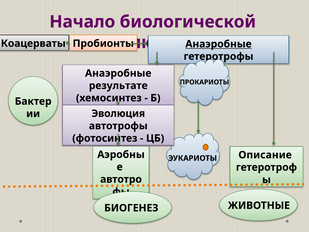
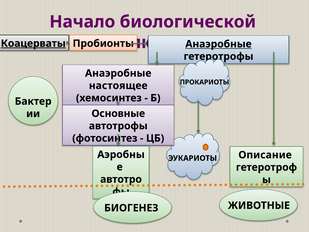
Коацерваты underline: none -> present
результате: результате -> настоящее
Эволюция: Эволюция -> Основные
